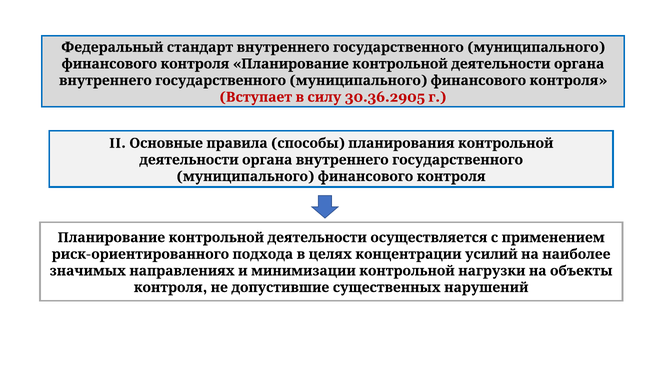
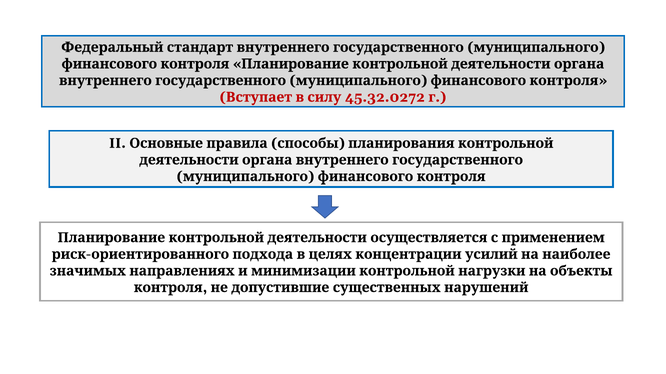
30.36.2905: 30.36.2905 -> 45.32.0272
